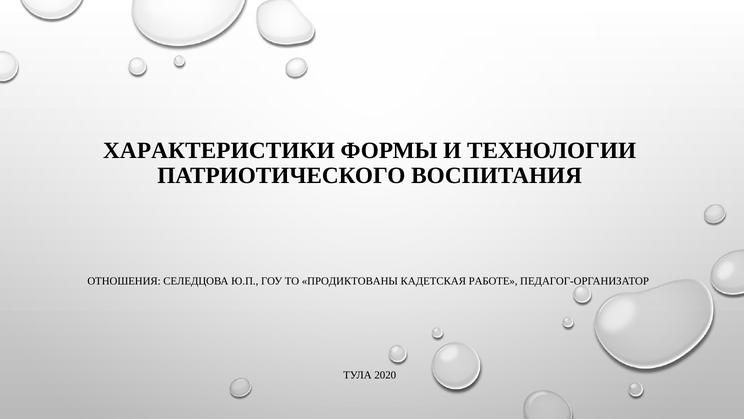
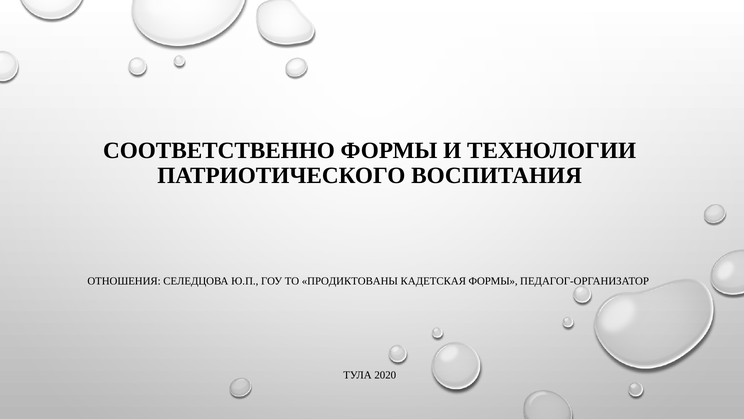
ХАРАКТЕРИСТИКИ: ХАРАКТЕРИСТИКИ -> СООТВЕТСТВЕННО
КАДЕТСКАЯ РАБОТЕ: РАБОТЕ -> ФОРМЫ
